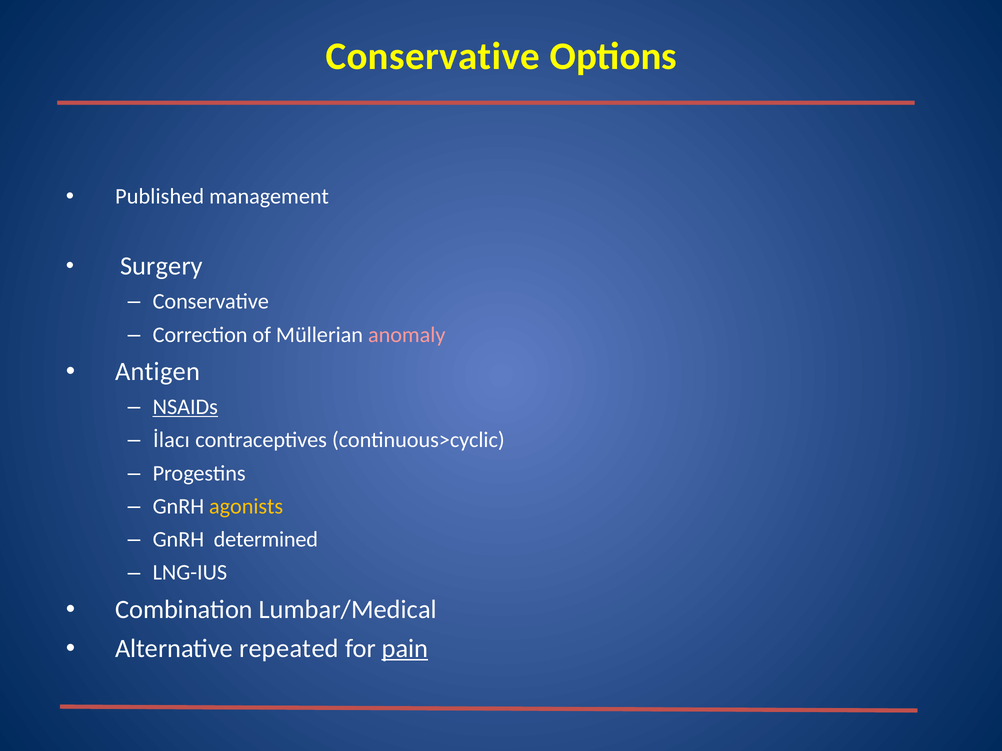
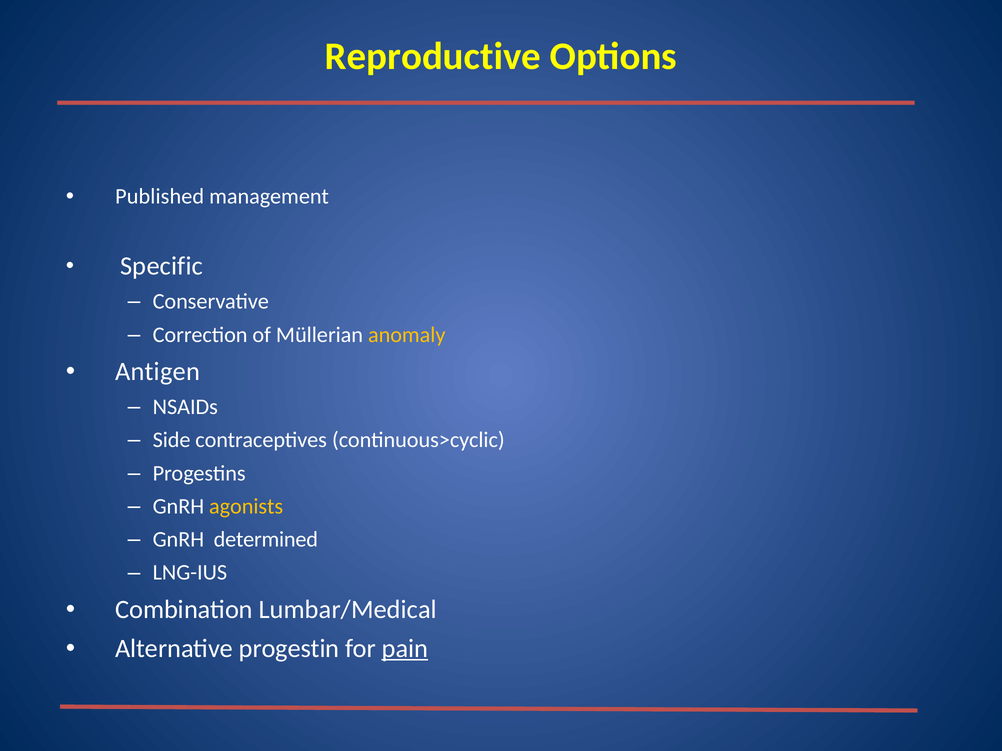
Conservative at (433, 56): Conservative -> Reproductive
Surgery: Surgery -> Specific
anomaly colour: pink -> yellow
NSAIDs underline: present -> none
İlacı: İlacı -> Side
repeated: repeated -> progestin
